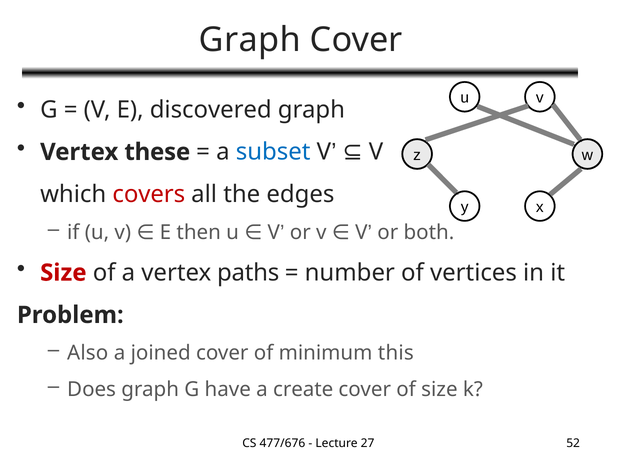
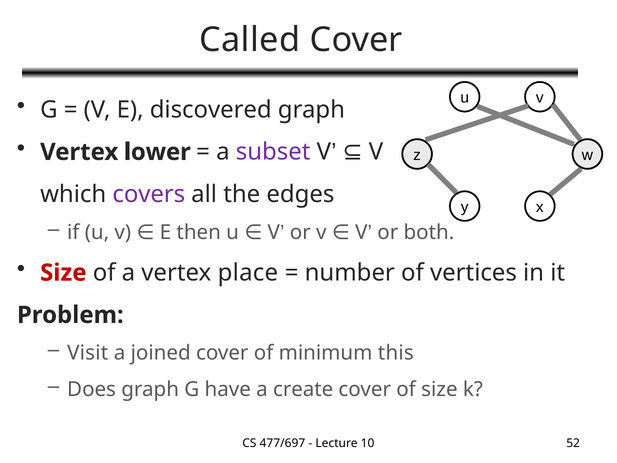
Graph at (250, 40): Graph -> Called
these: these -> lower
subset colour: blue -> purple
covers colour: red -> purple
paths: paths -> place
Also: Also -> Visit
477/676: 477/676 -> 477/697
27: 27 -> 10
